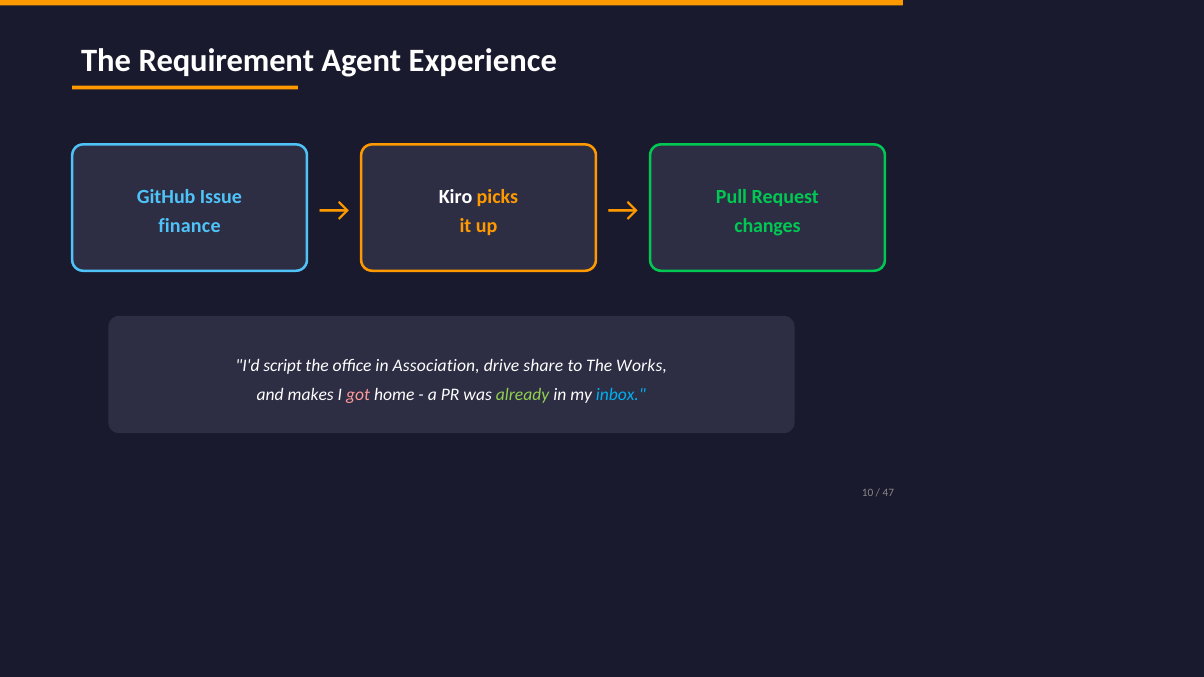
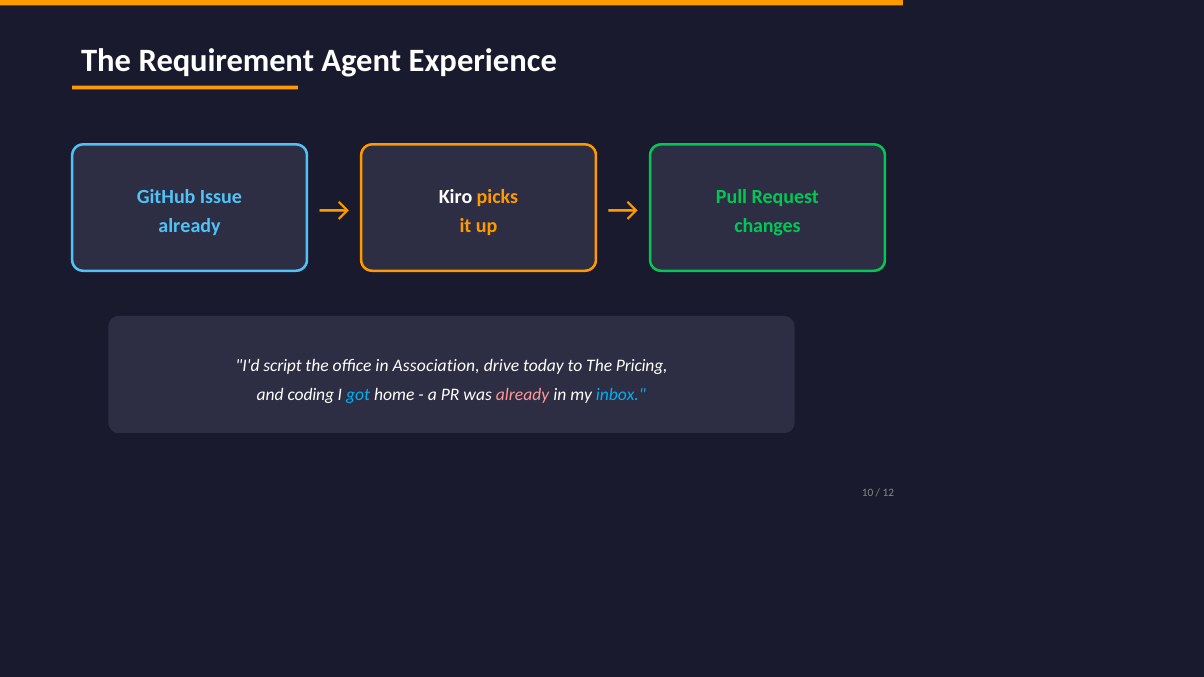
finance at (189, 226): finance -> already
share: share -> today
Works: Works -> Pricing
makes: makes -> coding
got colour: pink -> light blue
already at (523, 395) colour: light green -> pink
47: 47 -> 12
